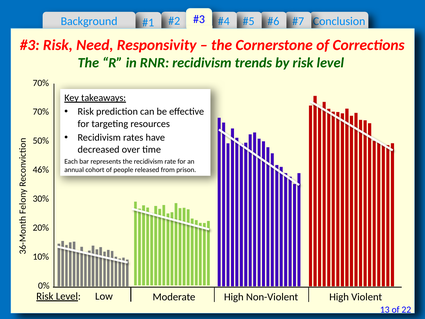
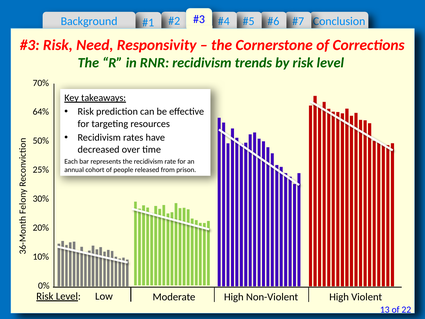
70% at (41, 112): 70% -> 64%
46%: 46% -> 25%
